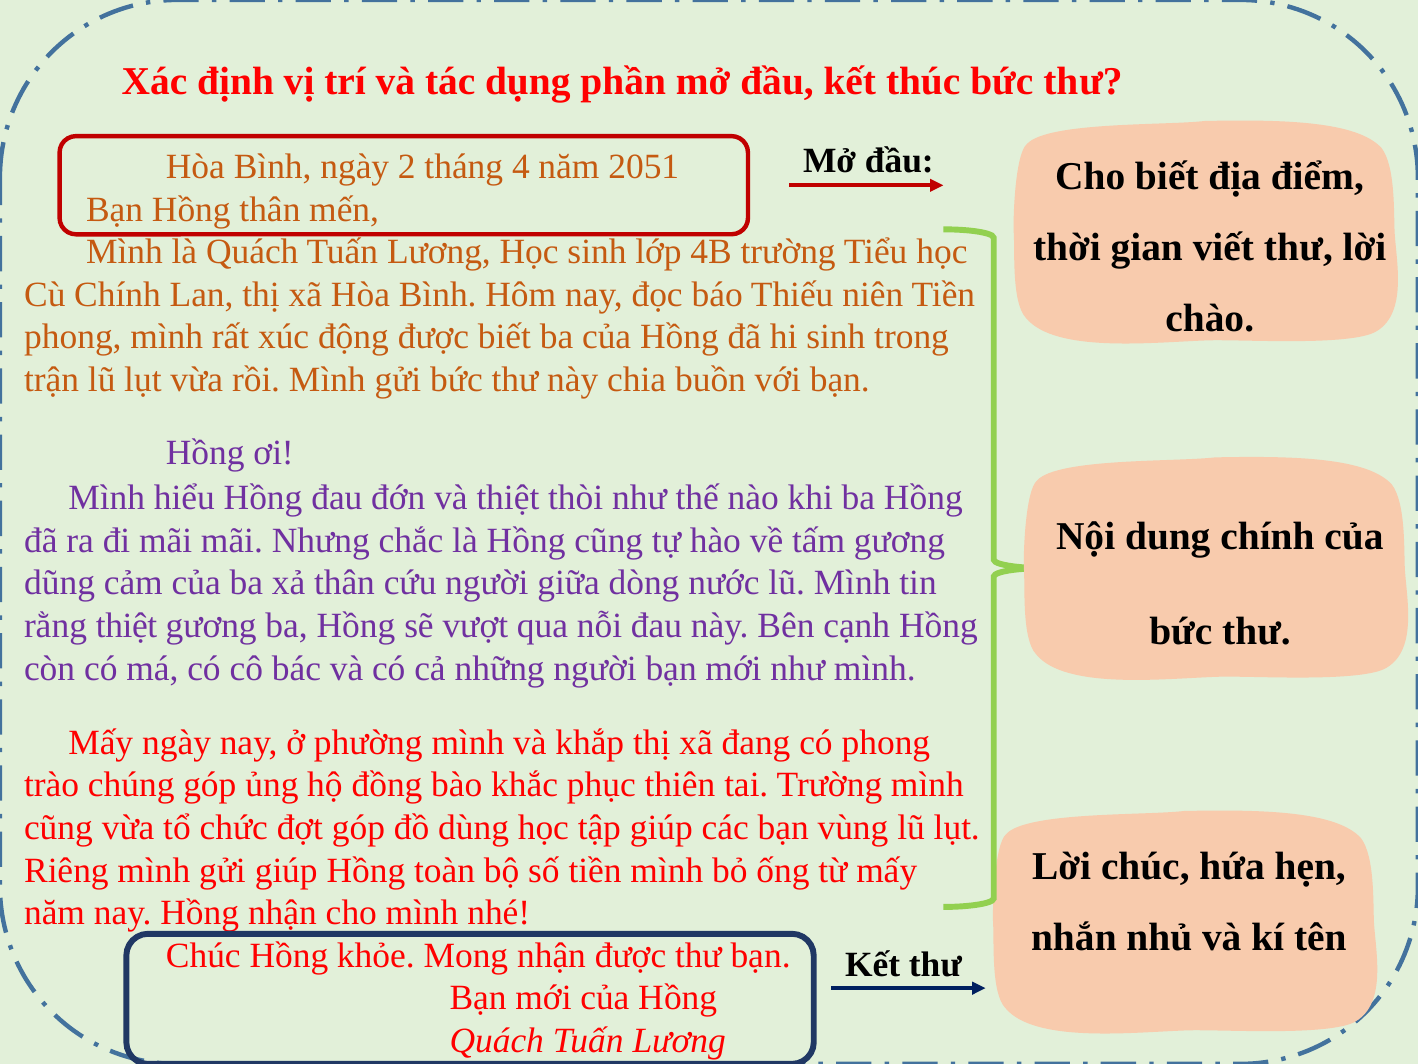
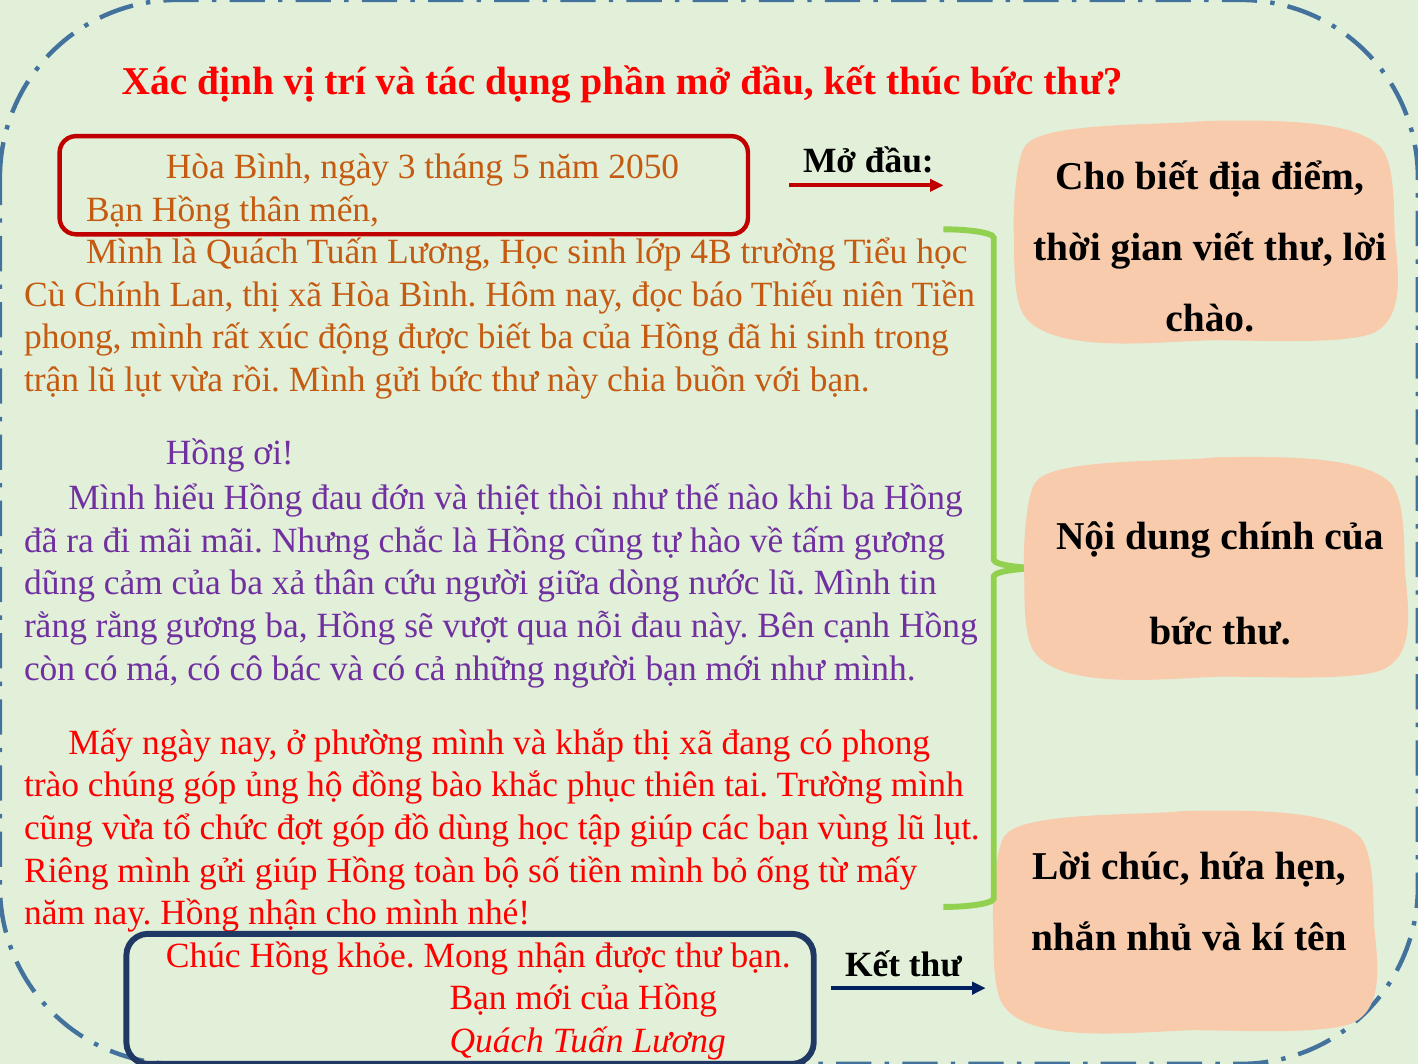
2: 2 -> 3
4: 4 -> 5
2051: 2051 -> 2050
rằng thiệt: thiệt -> rằng
